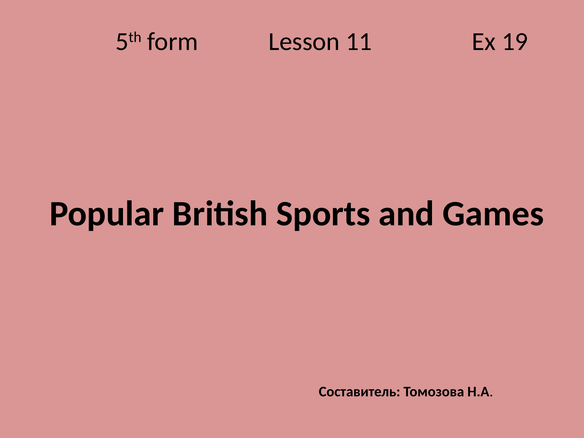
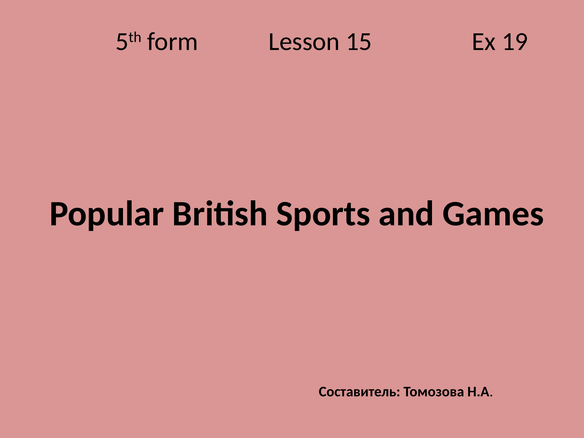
11: 11 -> 15
